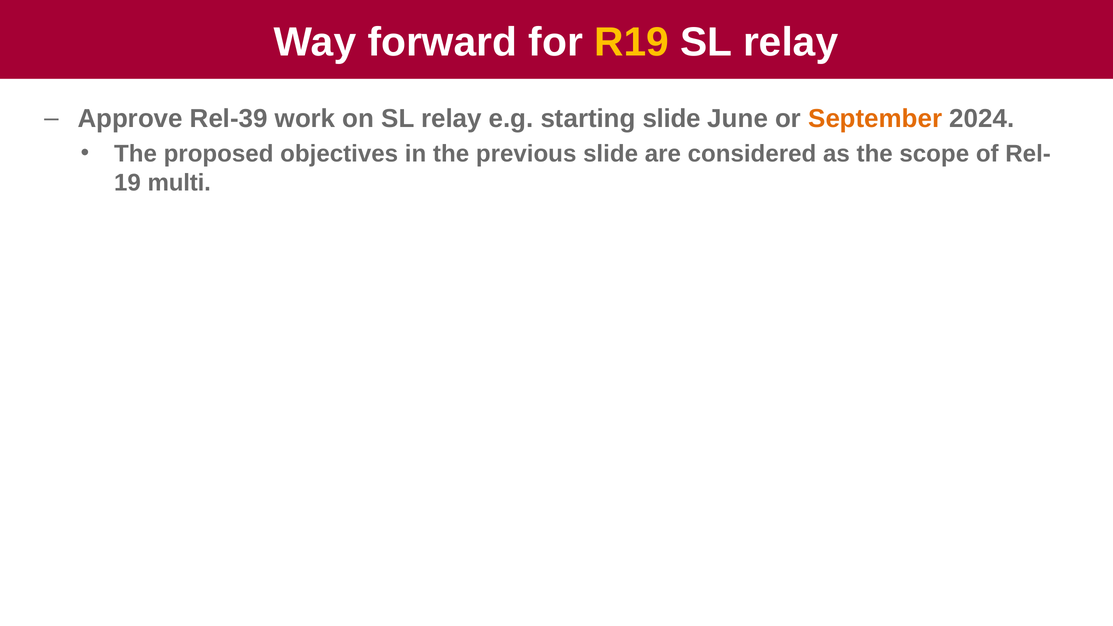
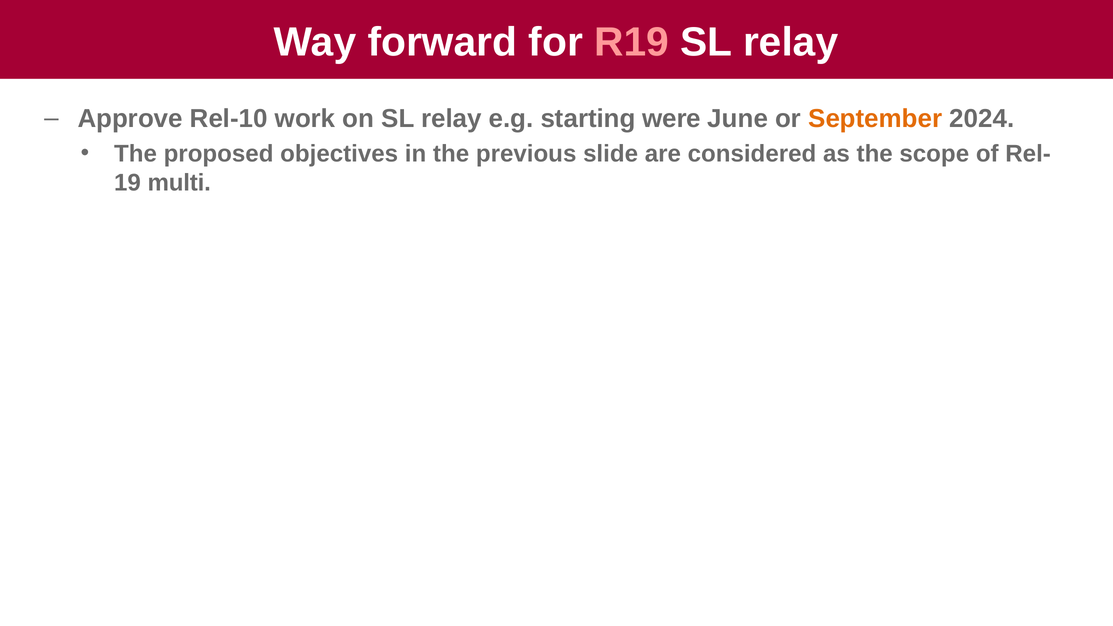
R19 colour: yellow -> pink
Rel-39: Rel-39 -> Rel-10
starting slide: slide -> were
